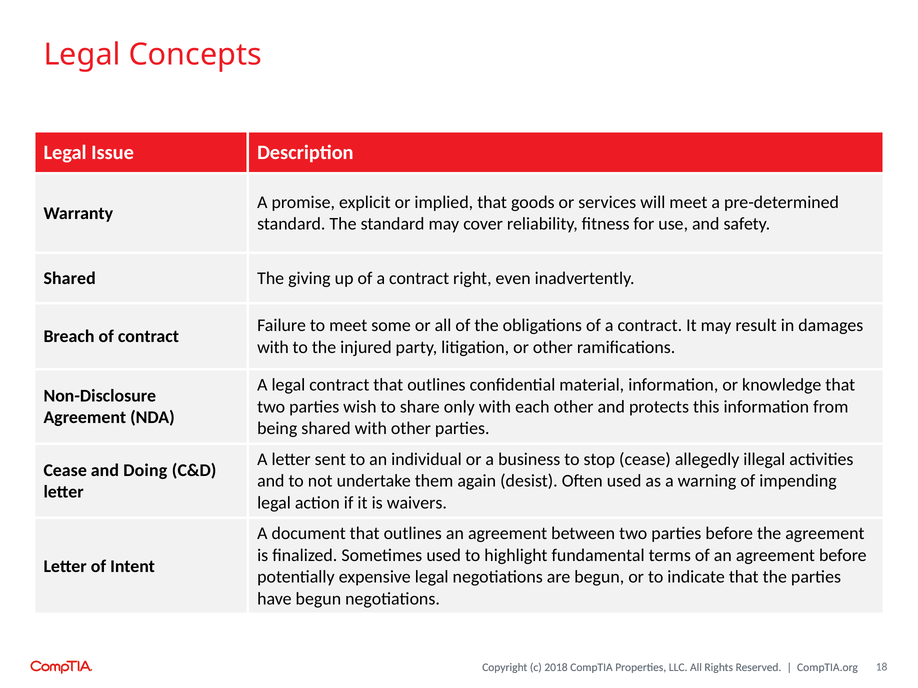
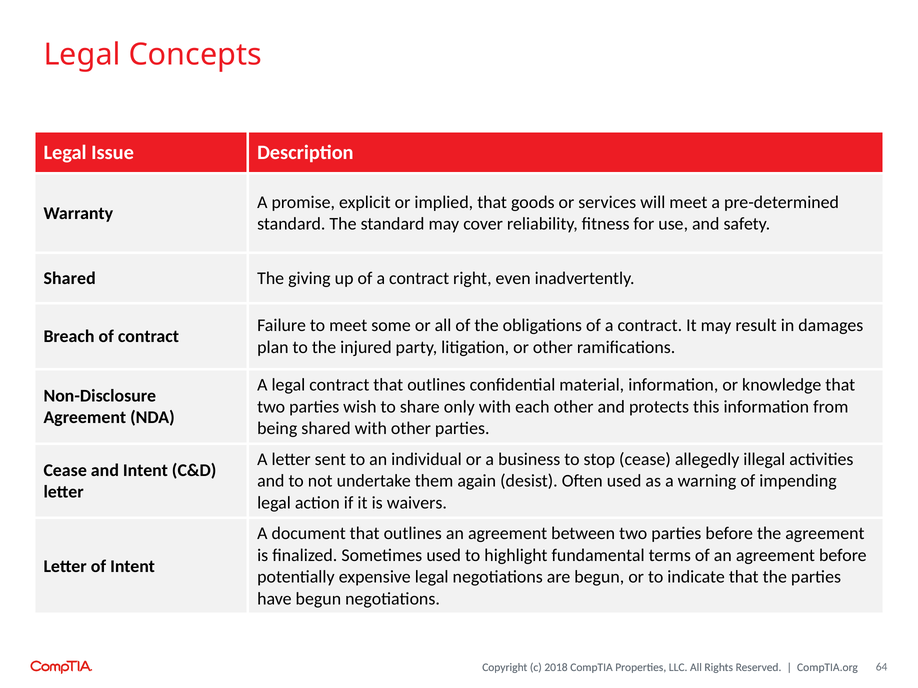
with at (273, 348): with -> plan
and Doing: Doing -> Intent
18: 18 -> 64
